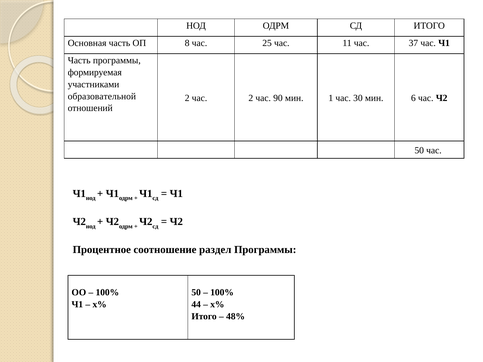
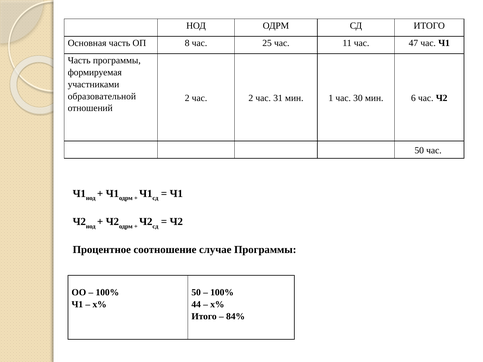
37: 37 -> 47
90: 90 -> 31
раздел: раздел -> случае
48%: 48% -> 84%
